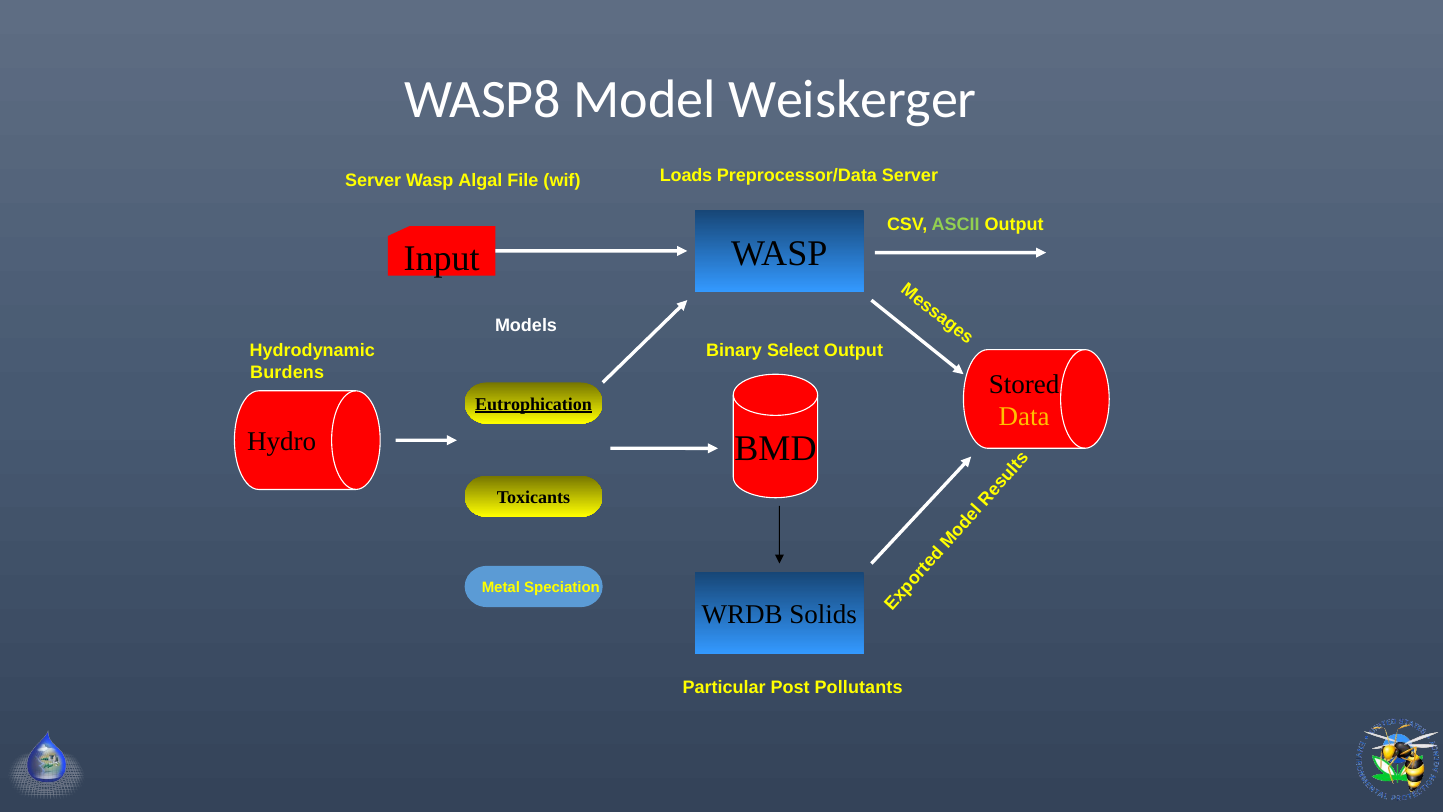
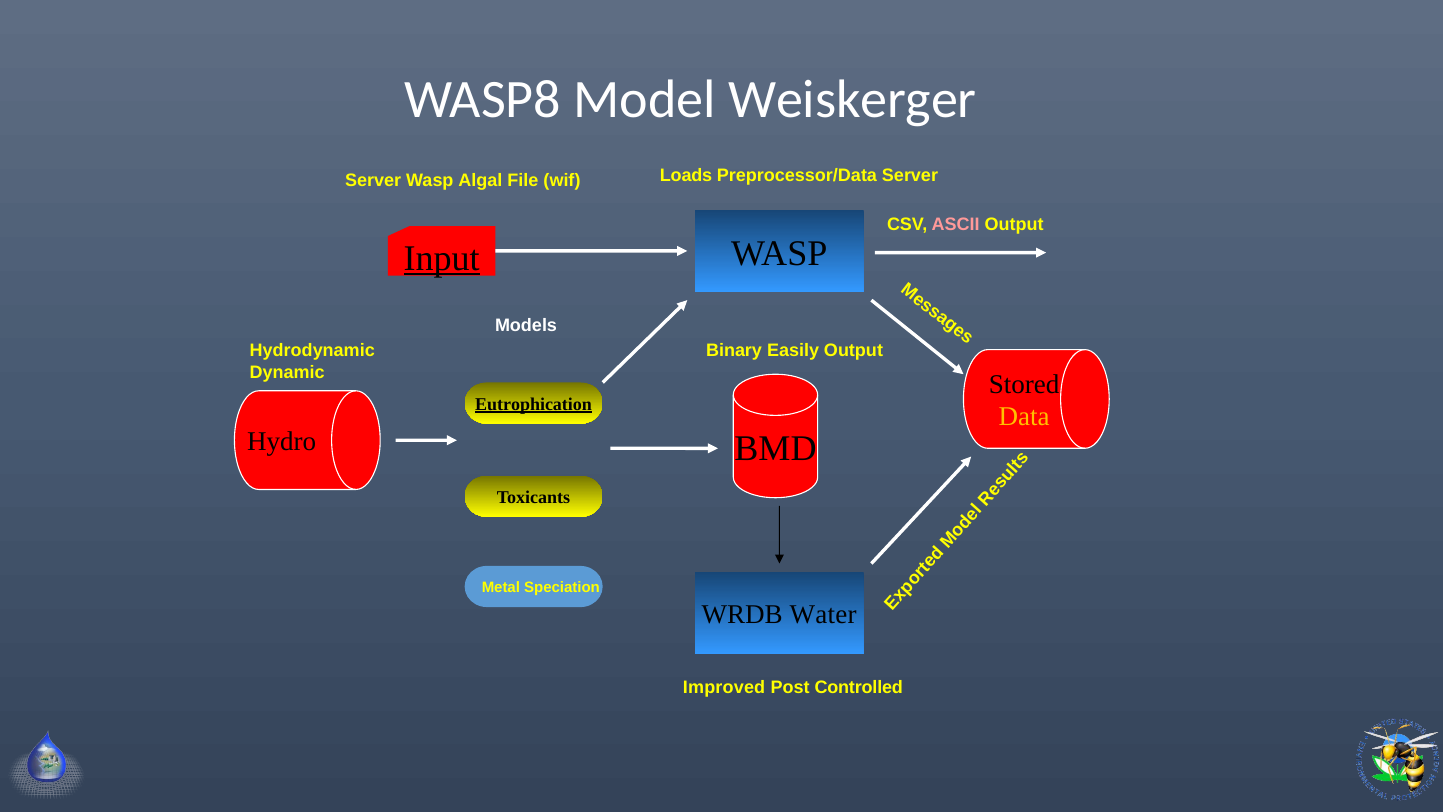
ASCII colour: light green -> pink
Input underline: none -> present
Select: Select -> Easily
Burdens: Burdens -> Dynamic
Solids: Solids -> Water
Particular: Particular -> Improved
Pollutants: Pollutants -> Controlled
